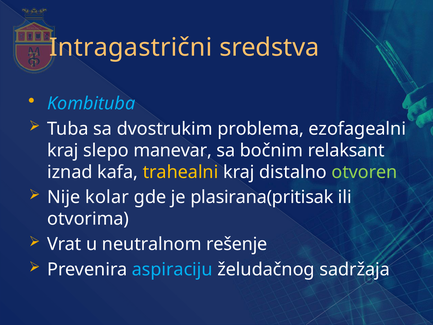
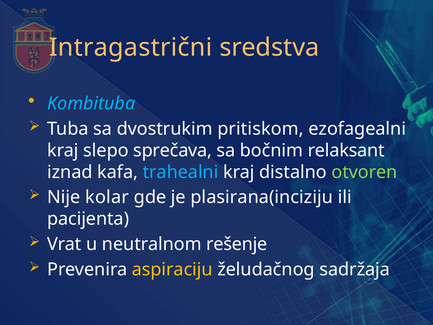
problema: problema -> pritiskom
manevar: manevar -> sprečava
trahealni colour: yellow -> light blue
plasirana(pritisak: plasirana(pritisak -> plasirana(inciziju
otvorima: otvorima -> pacijenta
aspiraciju colour: light blue -> yellow
